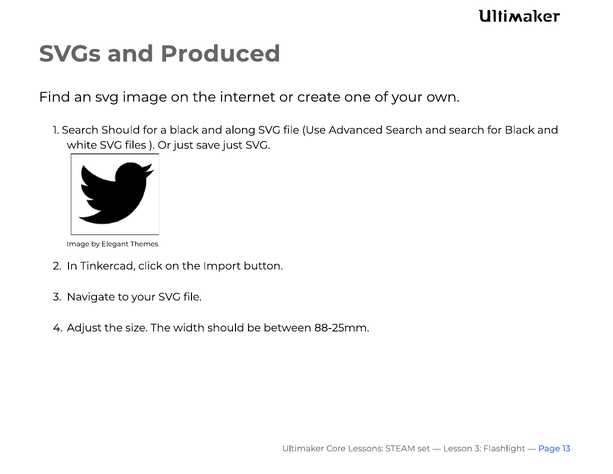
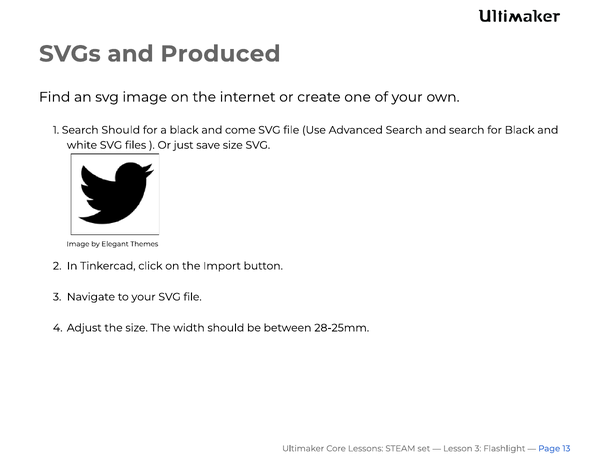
along: along -> come
save just: just -> size
88-25mm: 88-25mm -> 28-25mm
